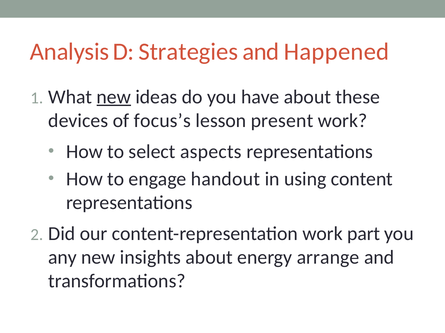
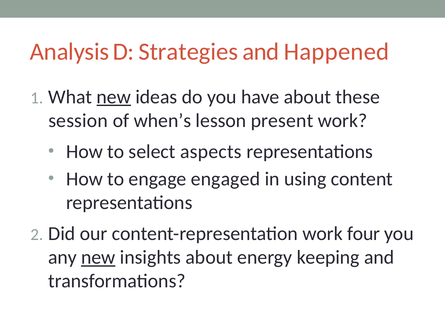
devices: devices -> session
focus’s: focus’s -> when’s
handout: handout -> engaged
part: part -> four
new at (98, 258) underline: none -> present
arrange: arrange -> keeping
